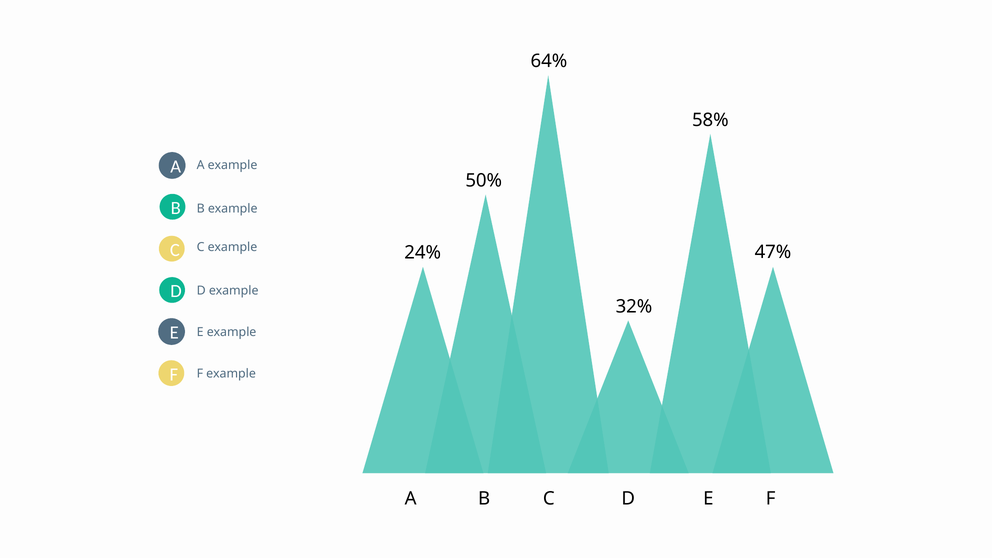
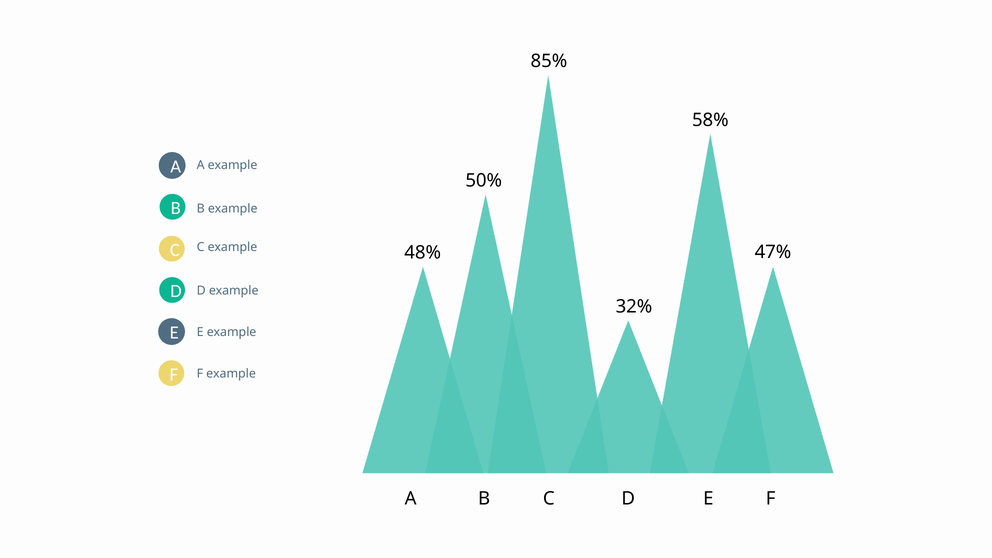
64%: 64% -> 85%
24%: 24% -> 48%
